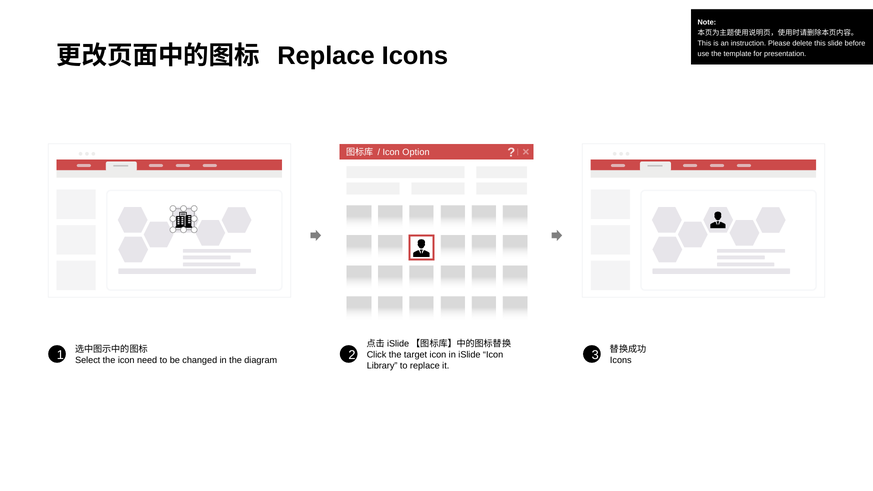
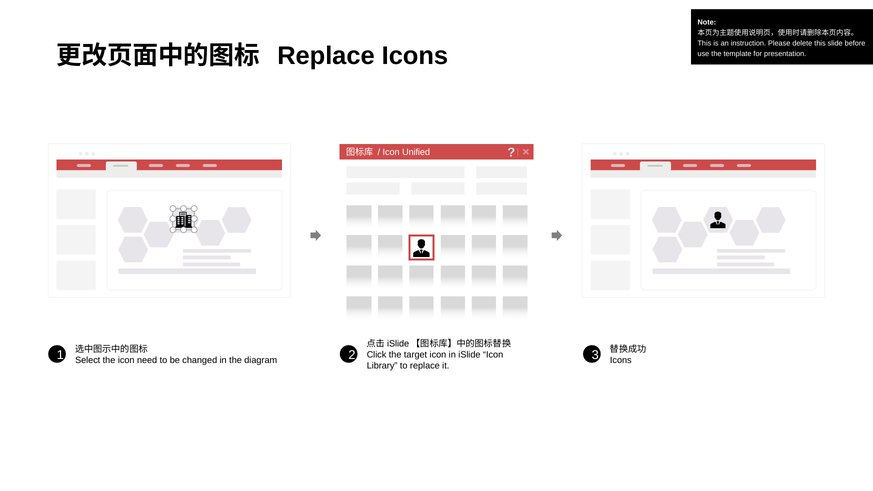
Option: Option -> Unified
